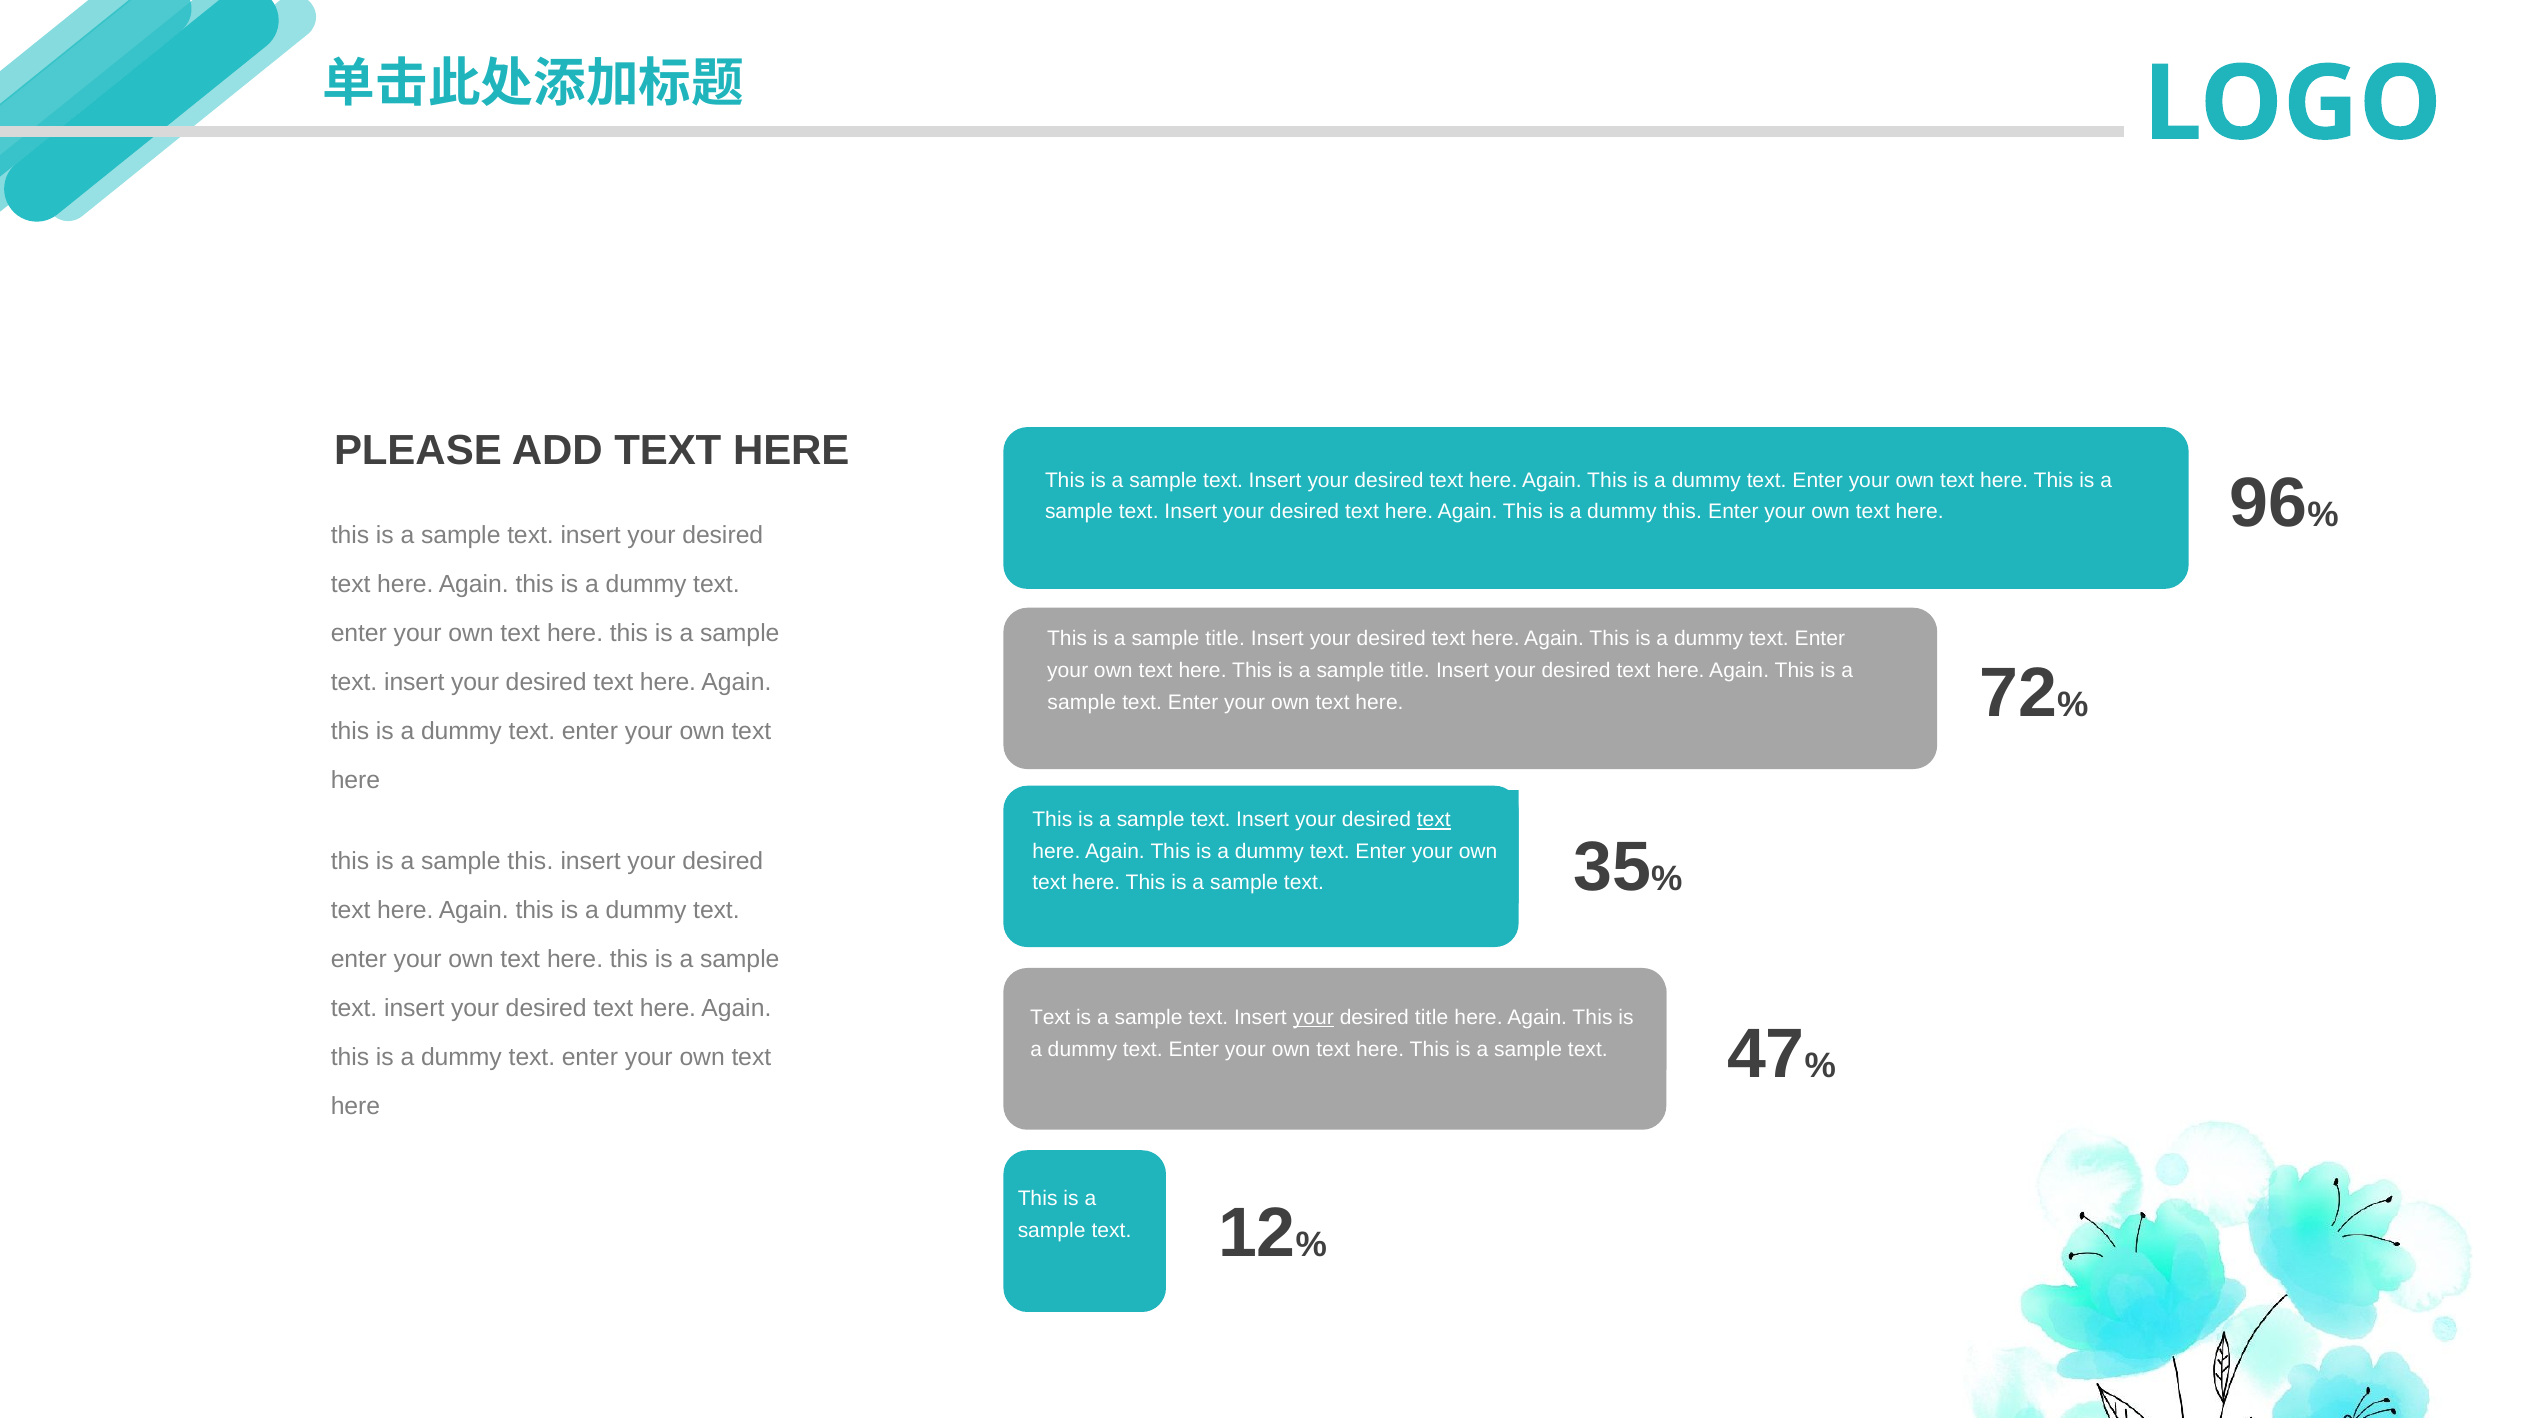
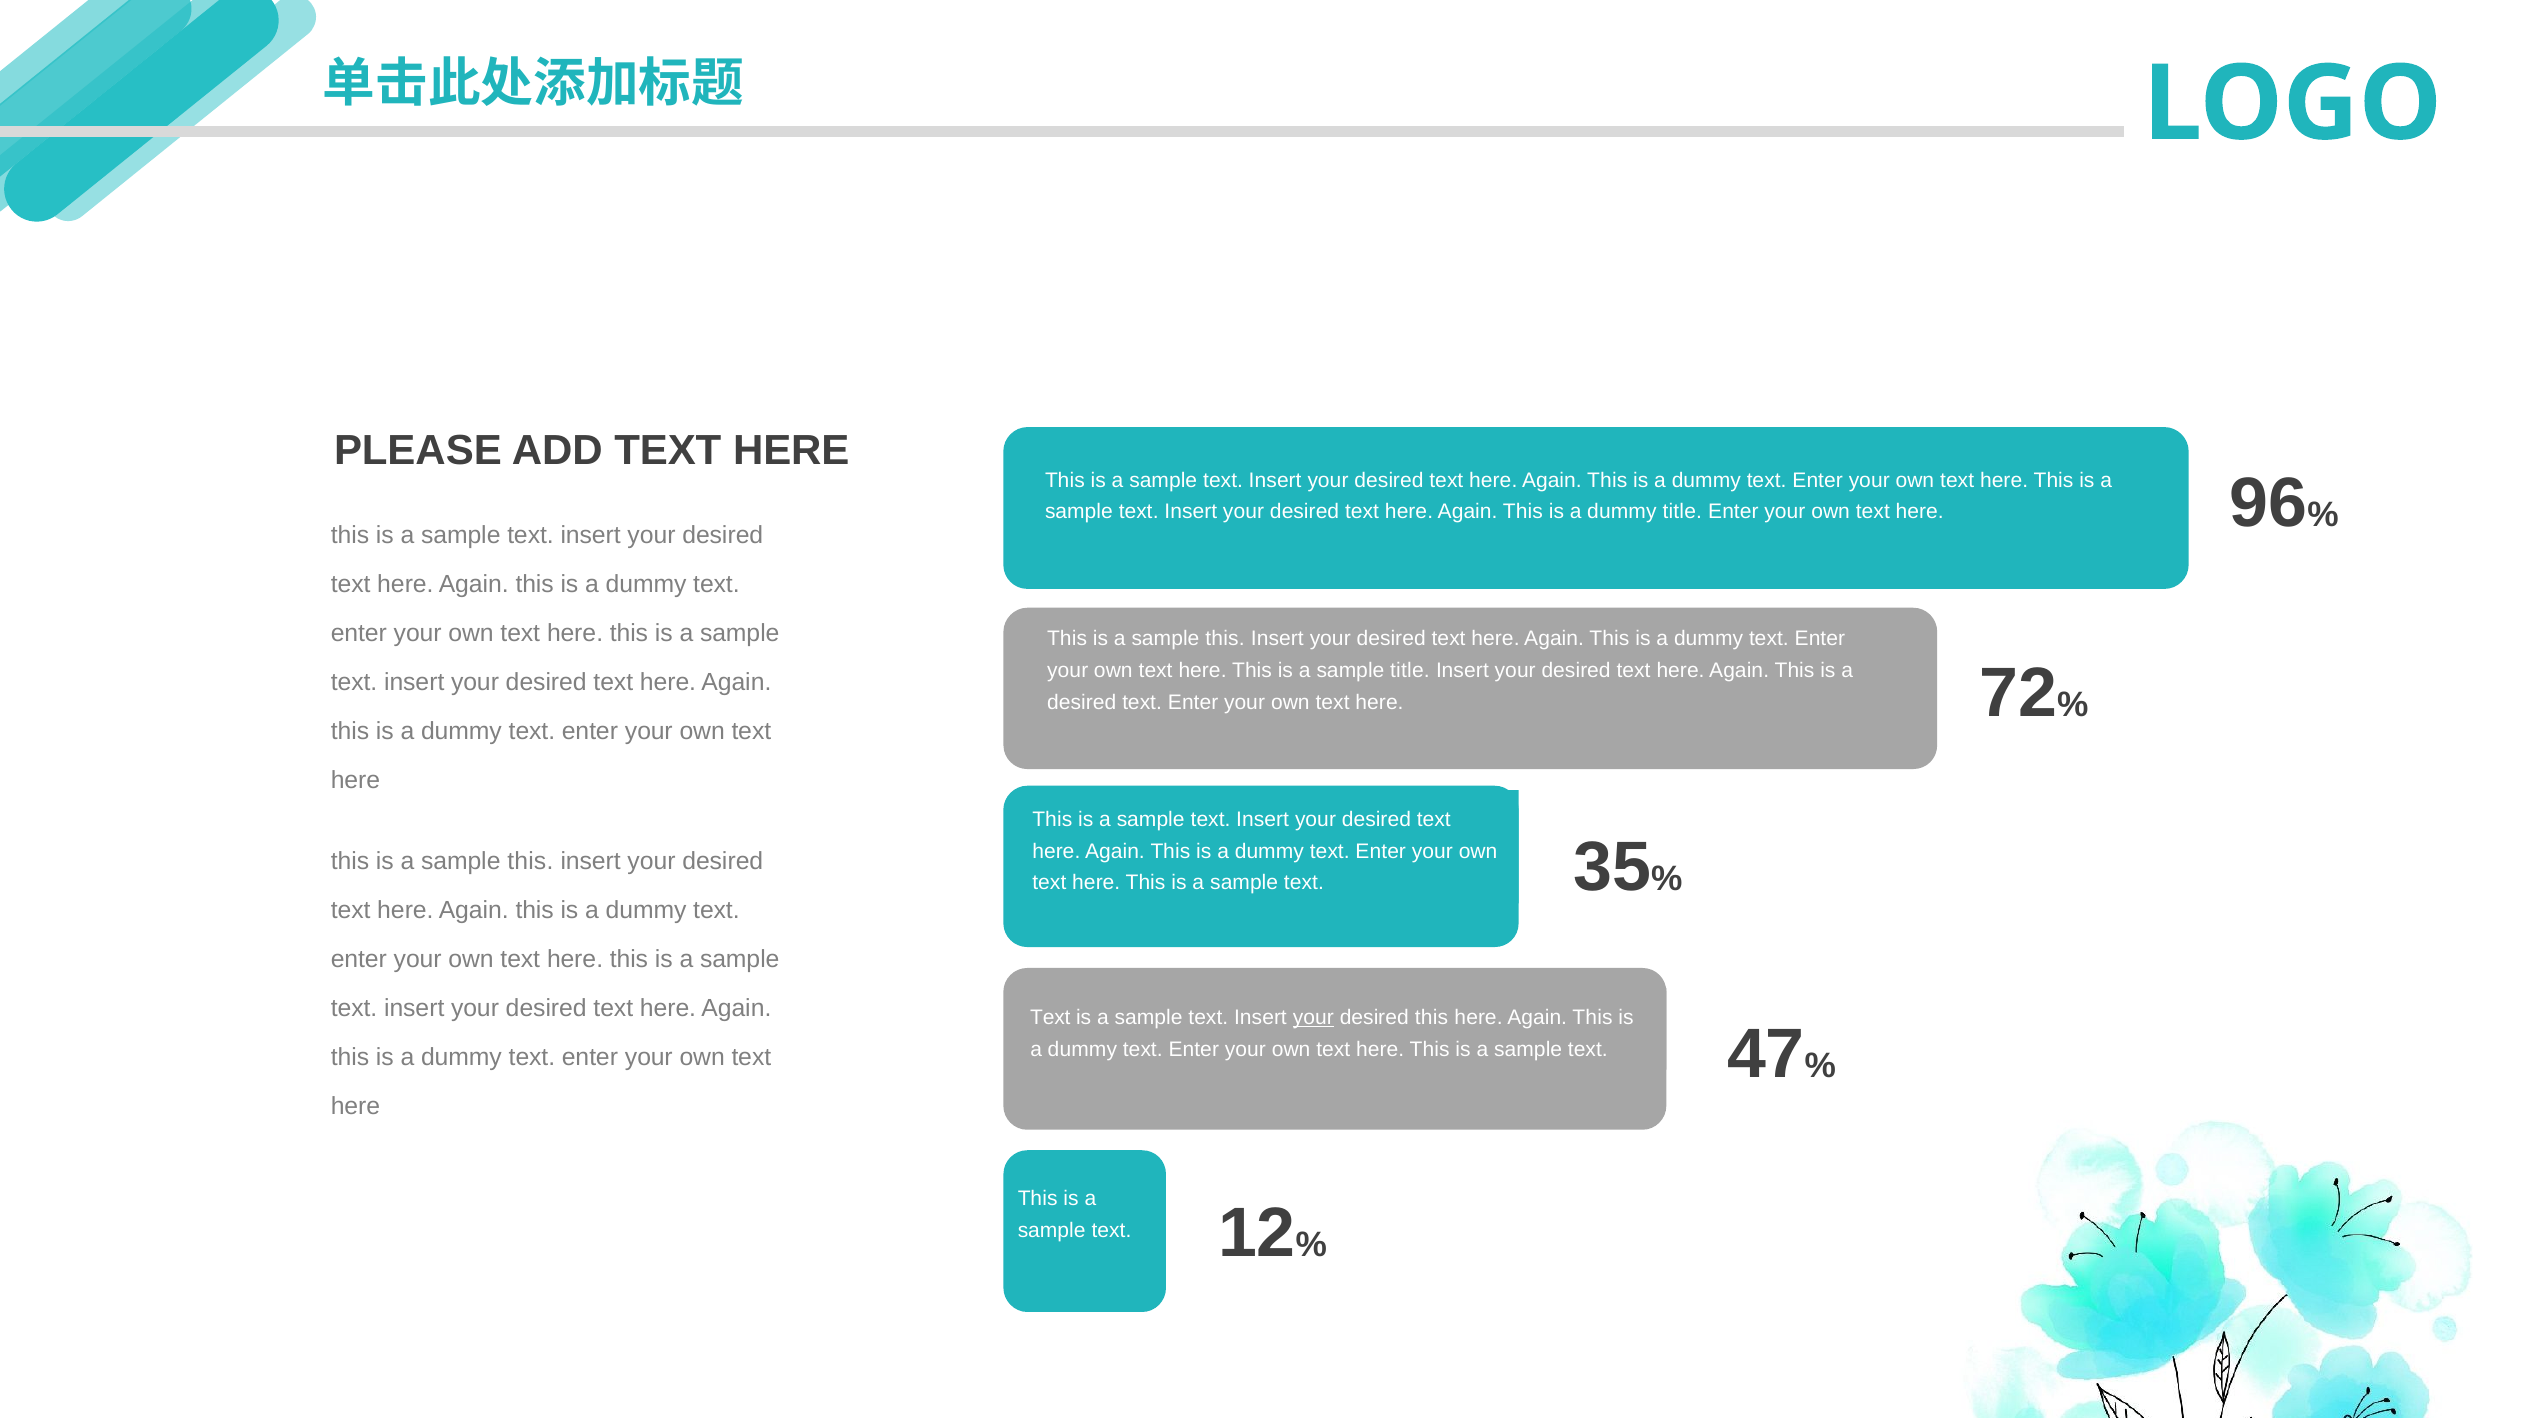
dummy this: this -> title
title at (1225, 639): title -> this
sample at (1082, 702): sample -> desired
text at (1434, 820) underline: present -> none
desired title: title -> this
